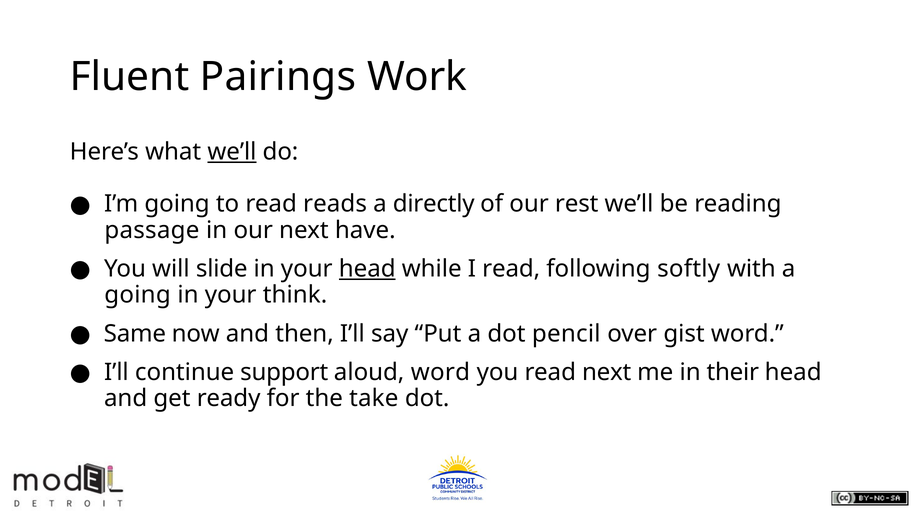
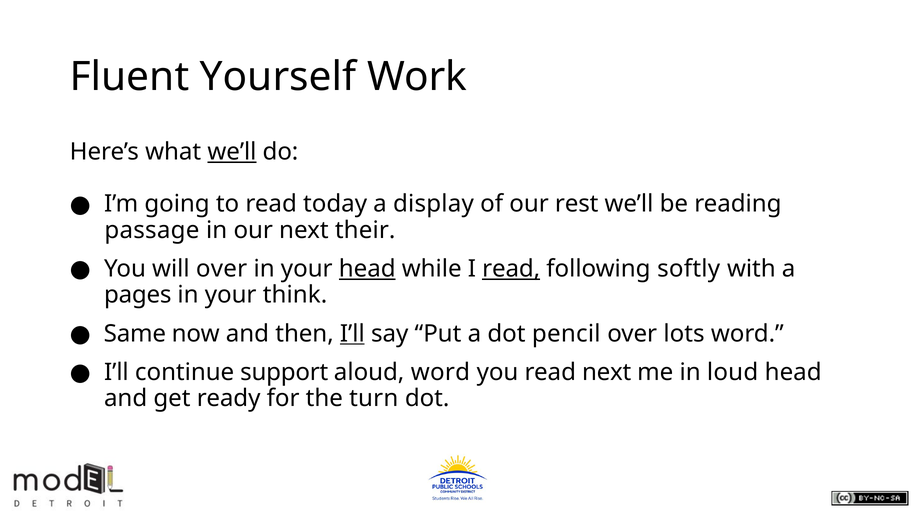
Pairings: Pairings -> Yourself
reads: reads -> today
directly: directly -> display
have: have -> their
will slide: slide -> over
read at (511, 269) underline: none -> present
going at (138, 295): going -> pages
I’ll at (352, 334) underline: none -> present
gist: gist -> lots
their: their -> loud
take: take -> turn
